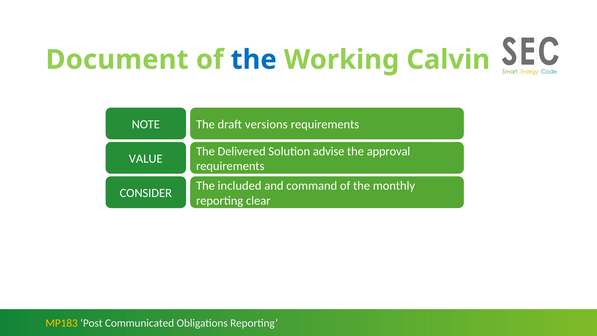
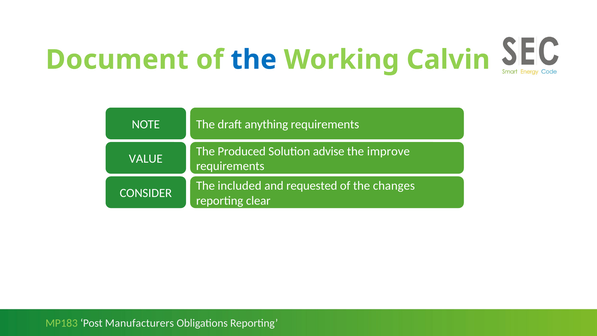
versions: versions -> anything
Delivered: Delivered -> Produced
approval: approval -> improve
command: command -> requested
monthly: monthly -> changes
MP183 colour: yellow -> light green
Communicated: Communicated -> Manufacturers
